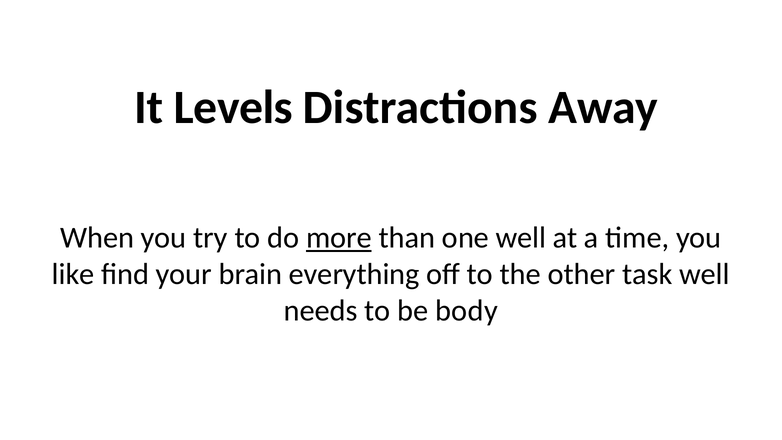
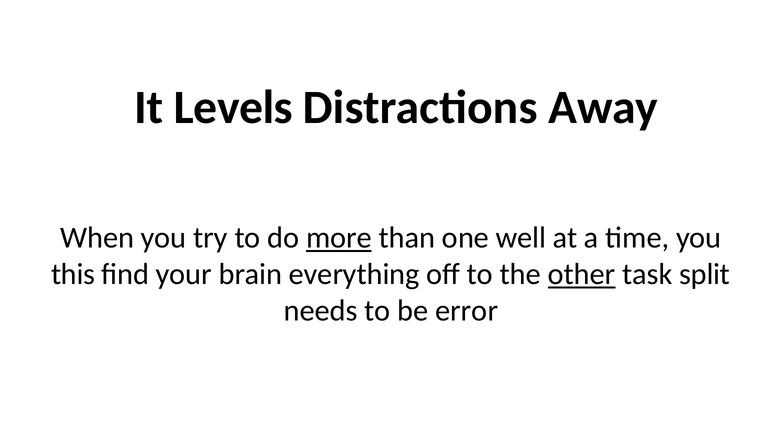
like: like -> this
other underline: none -> present
task well: well -> split
body: body -> error
